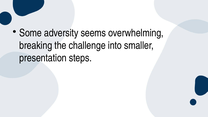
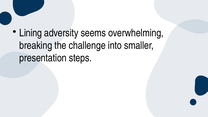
Some: Some -> Lining
